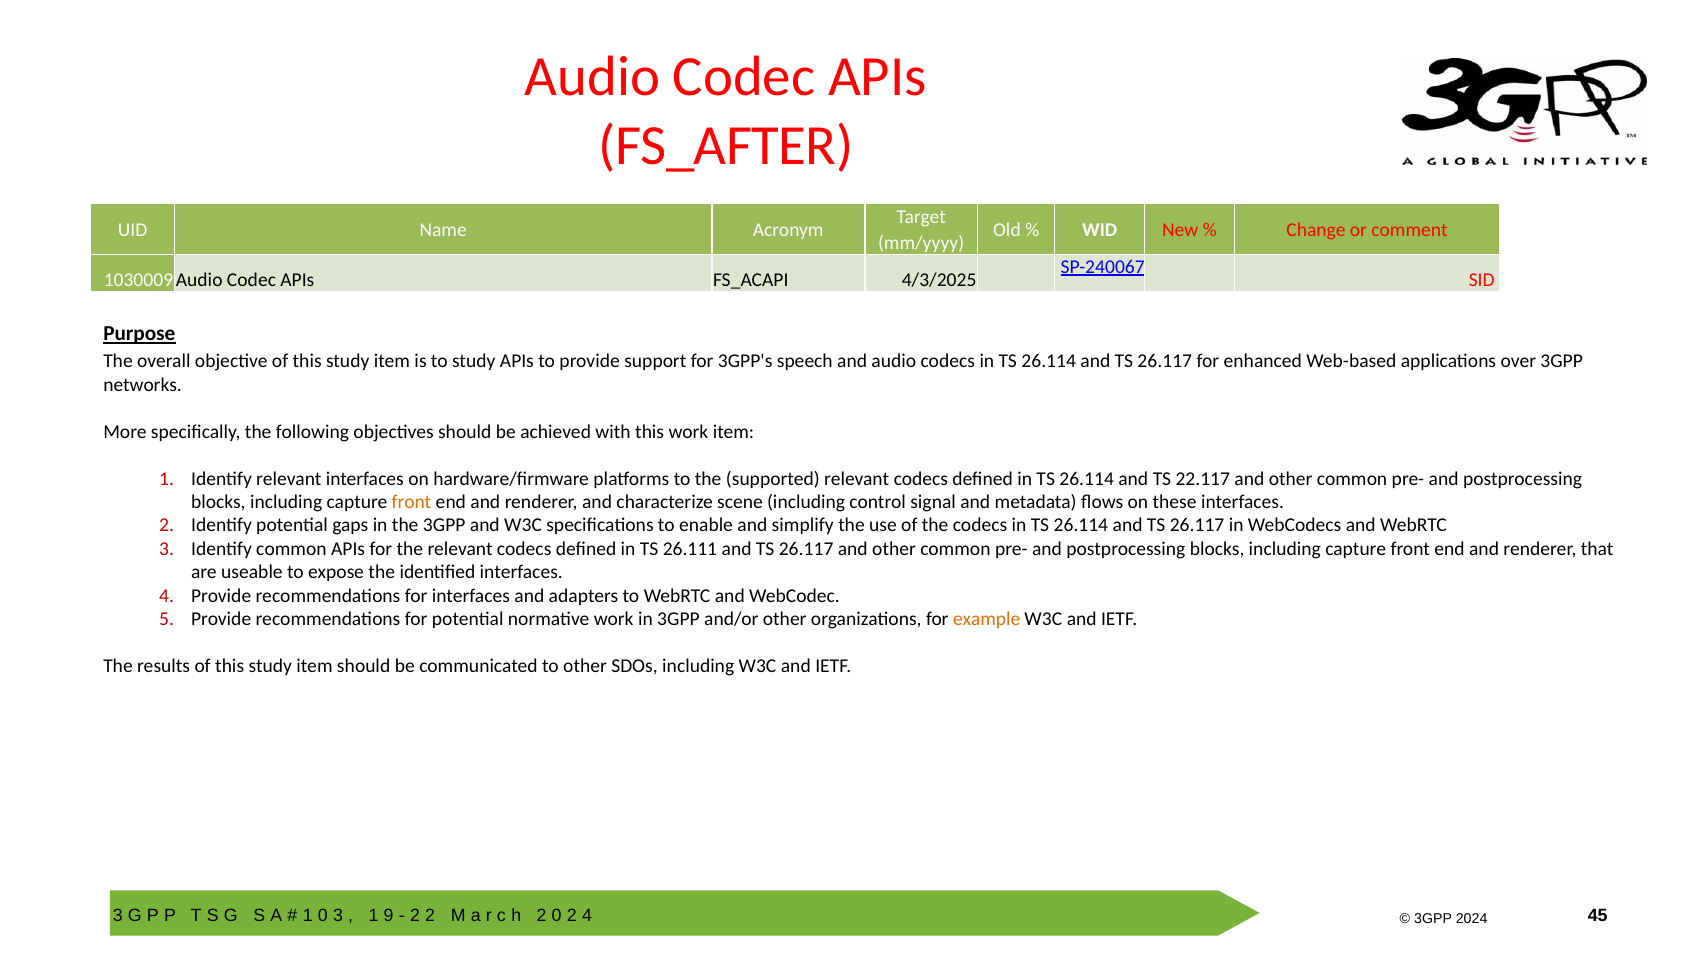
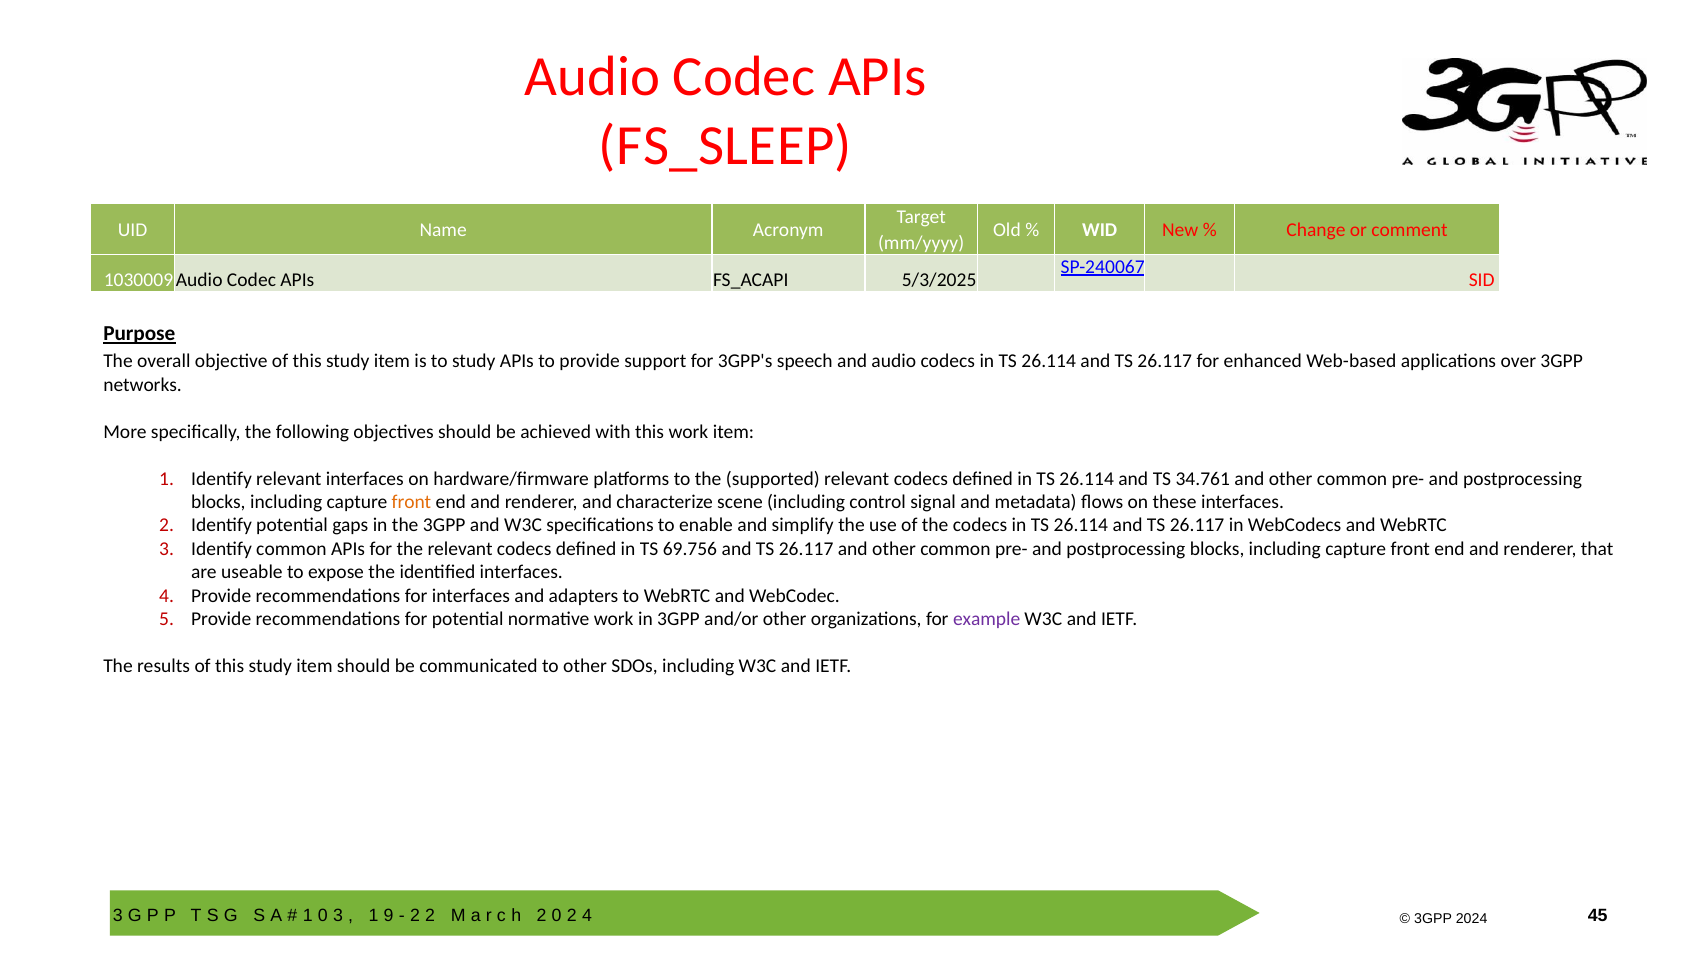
FS_AFTER: FS_AFTER -> FS_SLEEP
4/3/2025: 4/3/2025 -> 5/3/2025
22.117: 22.117 -> 34.761
26.111: 26.111 -> 69.756
example colour: orange -> purple
